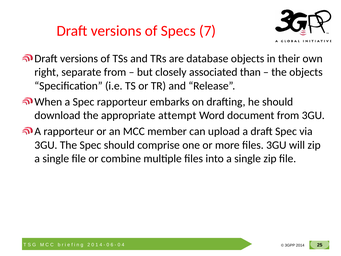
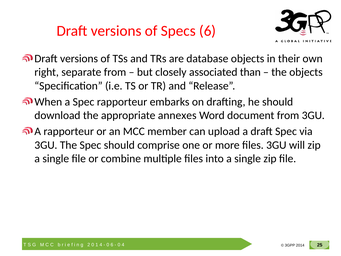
Specs 7: 7 -> 6
attempt: attempt -> annexes
